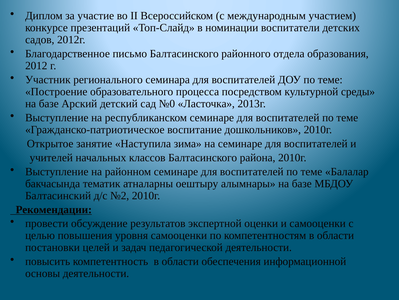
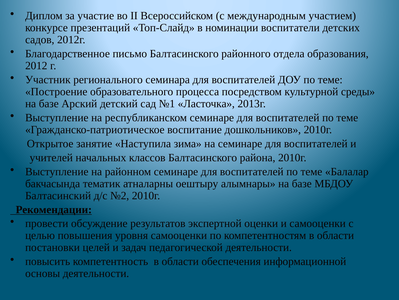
№0: №0 -> №1
